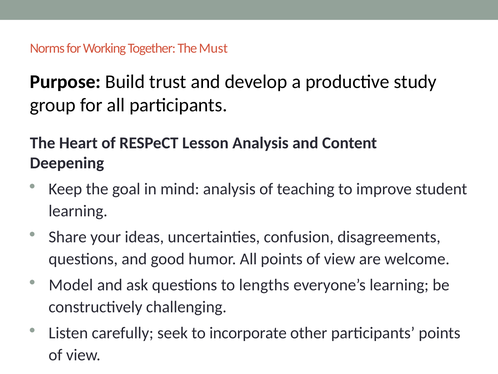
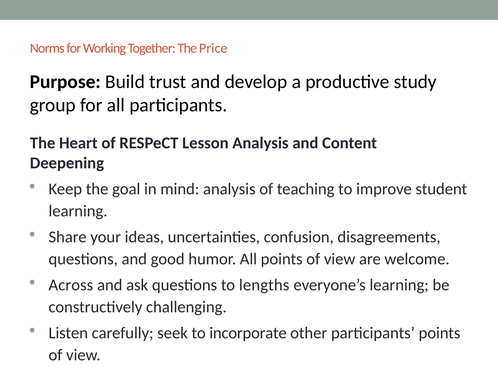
Must: Must -> Price
Model: Model -> Across
